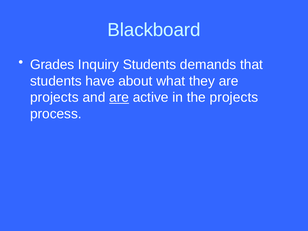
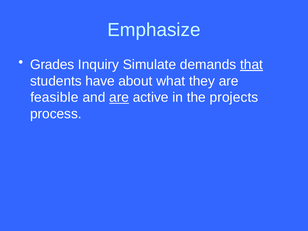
Blackboard: Blackboard -> Emphasize
Inquiry Students: Students -> Simulate
that underline: none -> present
projects at (54, 97): projects -> feasible
